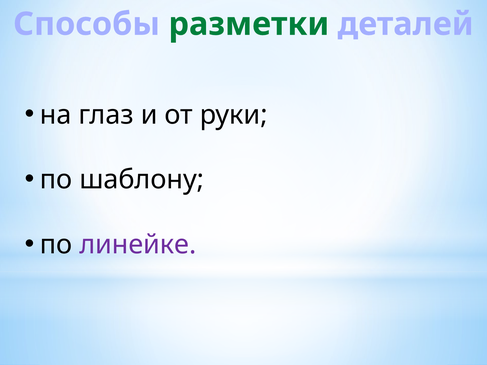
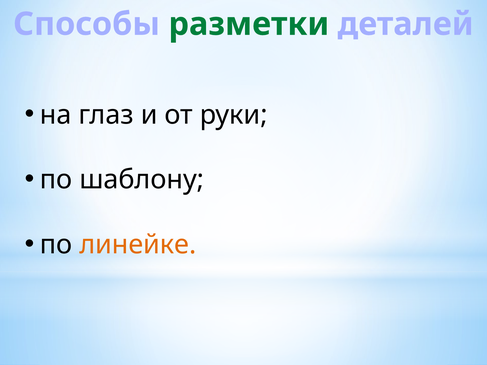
линейке colour: purple -> orange
